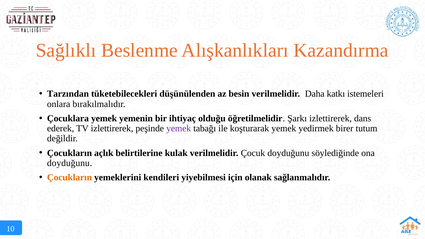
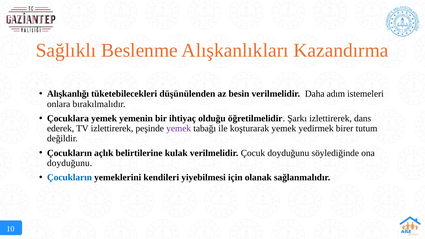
Tarzından: Tarzından -> Alışkanlığı
katkı: katkı -> adım
Çocukların at (70, 178) colour: orange -> blue
